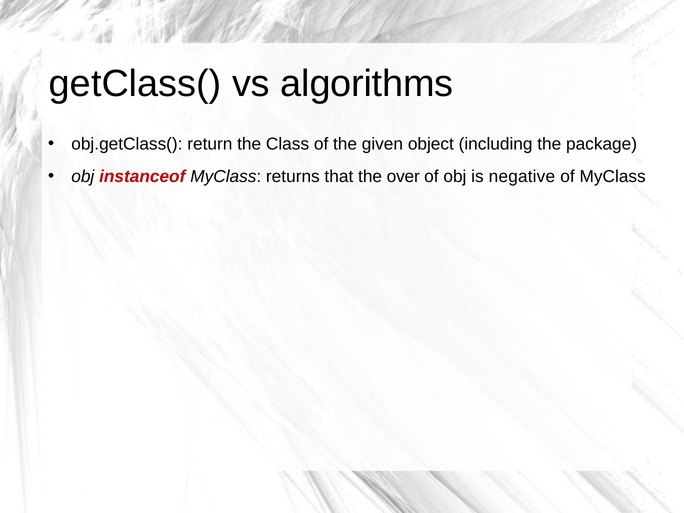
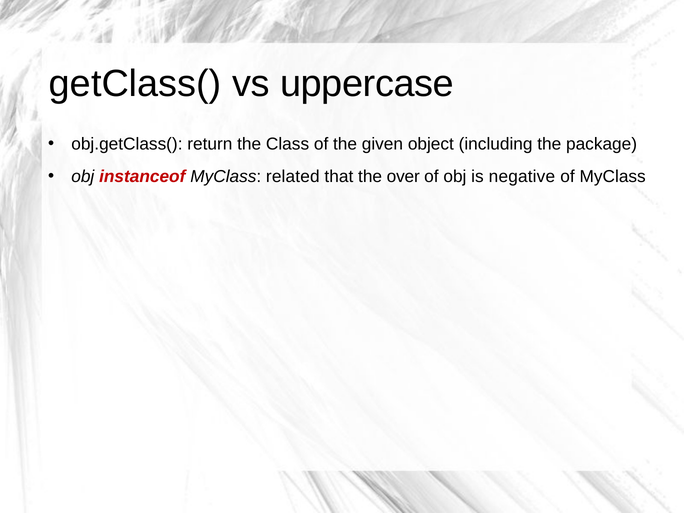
algorithms: algorithms -> uppercase
returns: returns -> related
